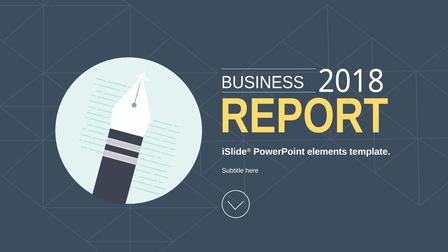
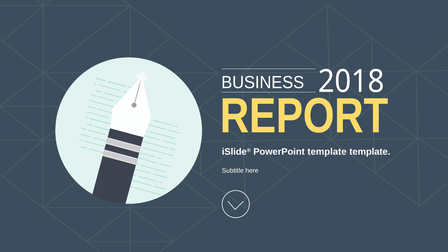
PowerPoint elements: elements -> template
